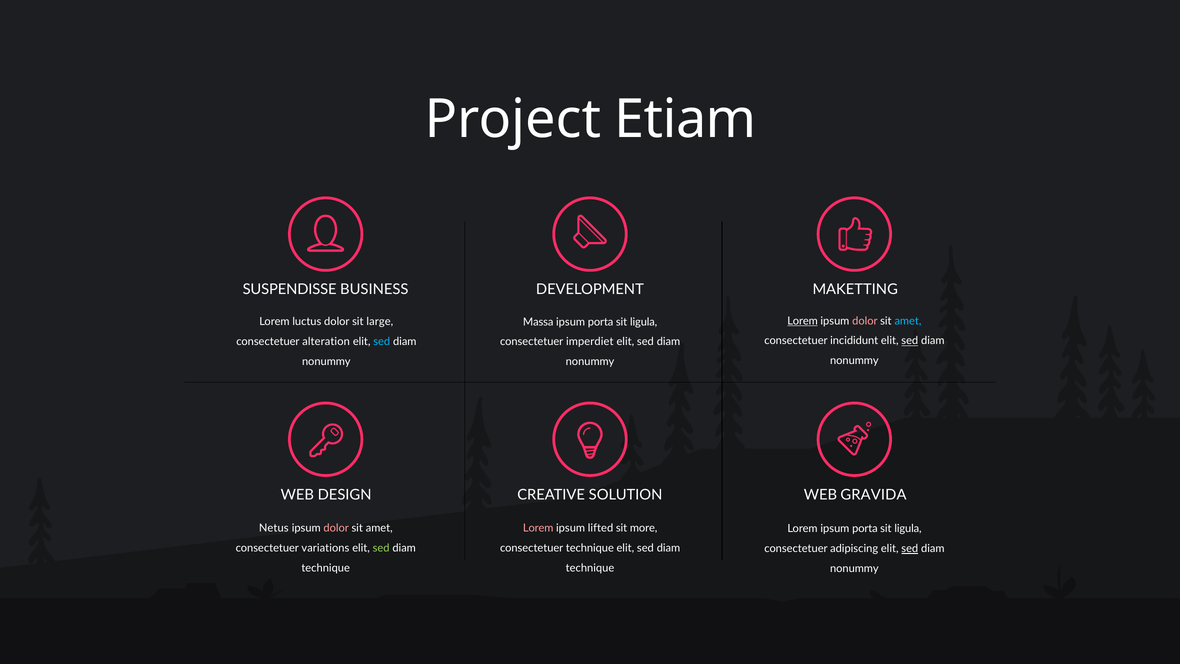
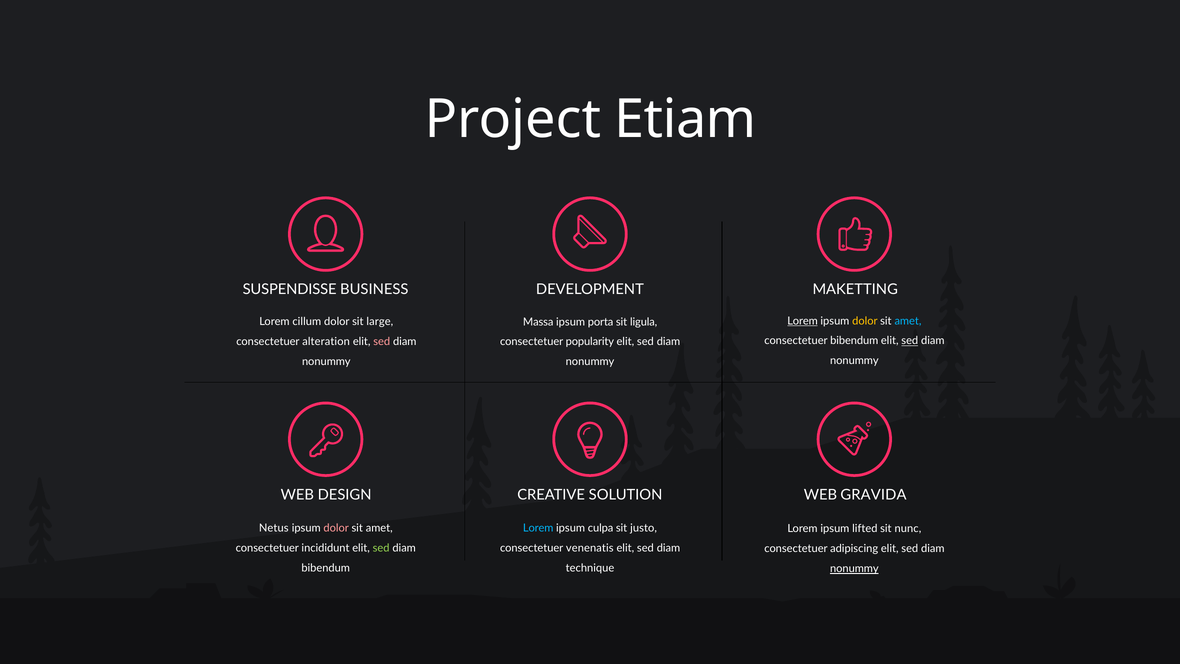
dolor at (865, 321) colour: pink -> yellow
luctus: luctus -> cillum
consectetuer incididunt: incididunt -> bibendum
sed at (382, 341) colour: light blue -> pink
imperdiet: imperdiet -> popularity
Lorem at (538, 528) colour: pink -> light blue
lifted: lifted -> culpa
more: more -> justo
Lorem ipsum porta: porta -> lifted
ligula at (908, 529): ligula -> nunc
variations: variations -> incididunt
consectetuer technique: technique -> venenatis
sed at (910, 549) underline: present -> none
technique at (326, 568): technique -> bibendum
nonummy at (854, 568) underline: none -> present
